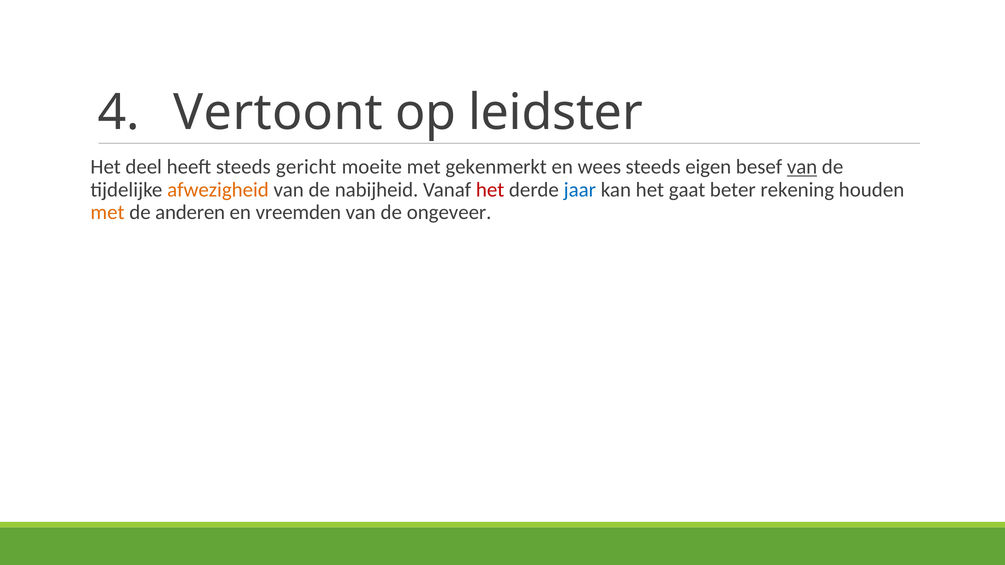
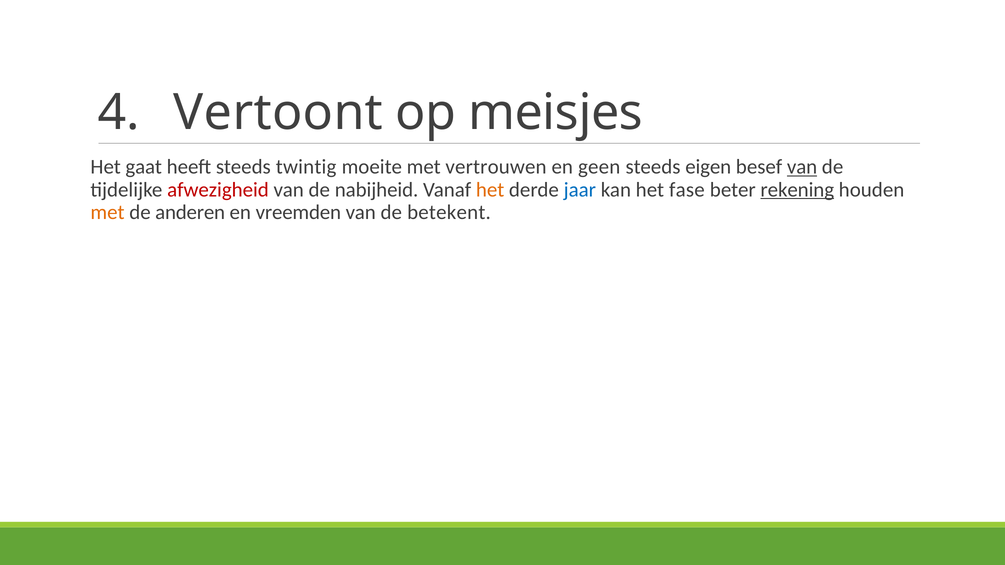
leidster: leidster -> meisjes
deel: deel -> gaat
gericht: gericht -> twintig
gekenmerkt: gekenmerkt -> vertrouwen
wees: wees -> geen
afwezigheid colour: orange -> red
het at (490, 190) colour: red -> orange
gaat: gaat -> fase
rekening underline: none -> present
ongeveer: ongeveer -> betekent
